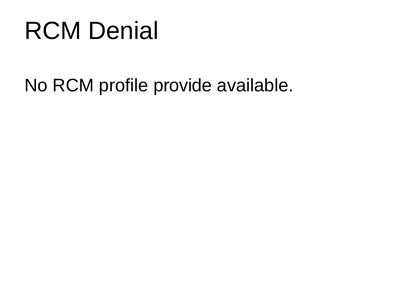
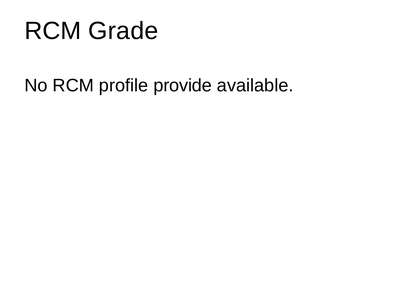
Denial: Denial -> Grade
